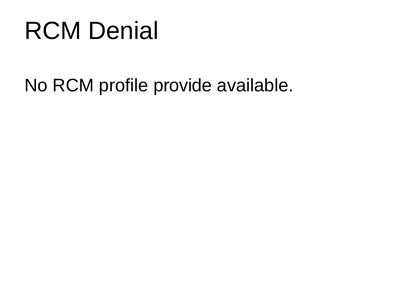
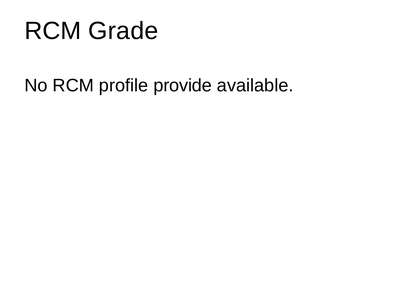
Denial: Denial -> Grade
